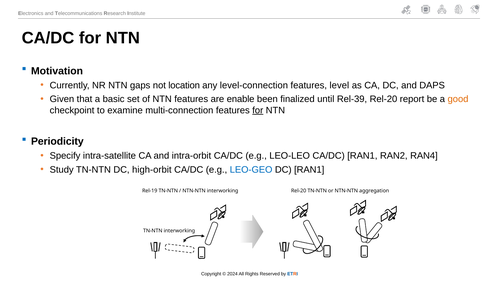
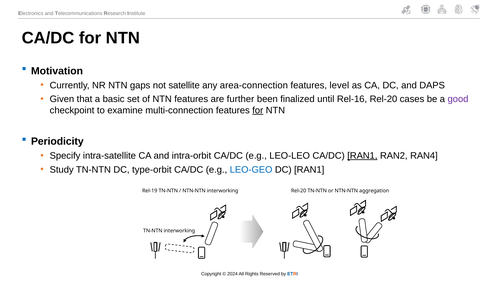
location: location -> satellite
level-connection: level-connection -> area-connection
enable: enable -> further
Rel-39: Rel-39 -> Rel-16
report: report -> cases
good colour: orange -> purple
RAN1 at (362, 156) underline: none -> present
high-orbit: high-orbit -> type-orbit
